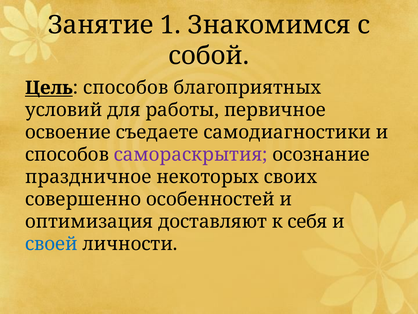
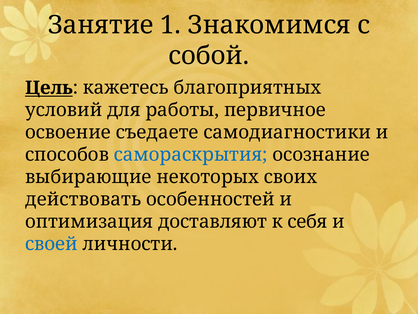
Цель способов: способов -> кажетесь
самораскрытия colour: purple -> blue
праздничное: праздничное -> выбирающие
совершенно: совершенно -> действовать
